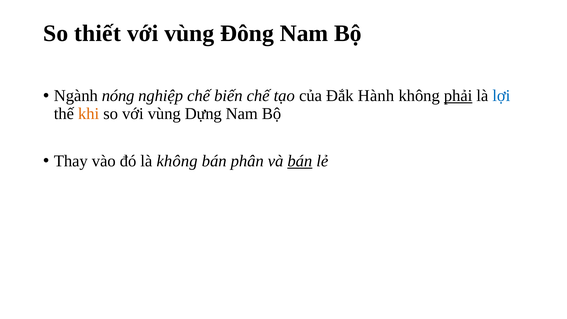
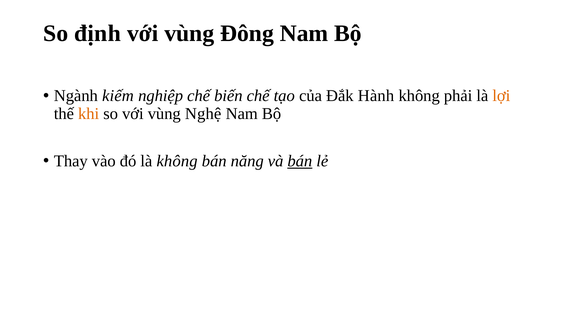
thiết: thiết -> định
nóng: nóng -> kiếm
phải underline: present -> none
lợi colour: blue -> orange
Dựng: Dựng -> Nghệ
phân: phân -> năng
